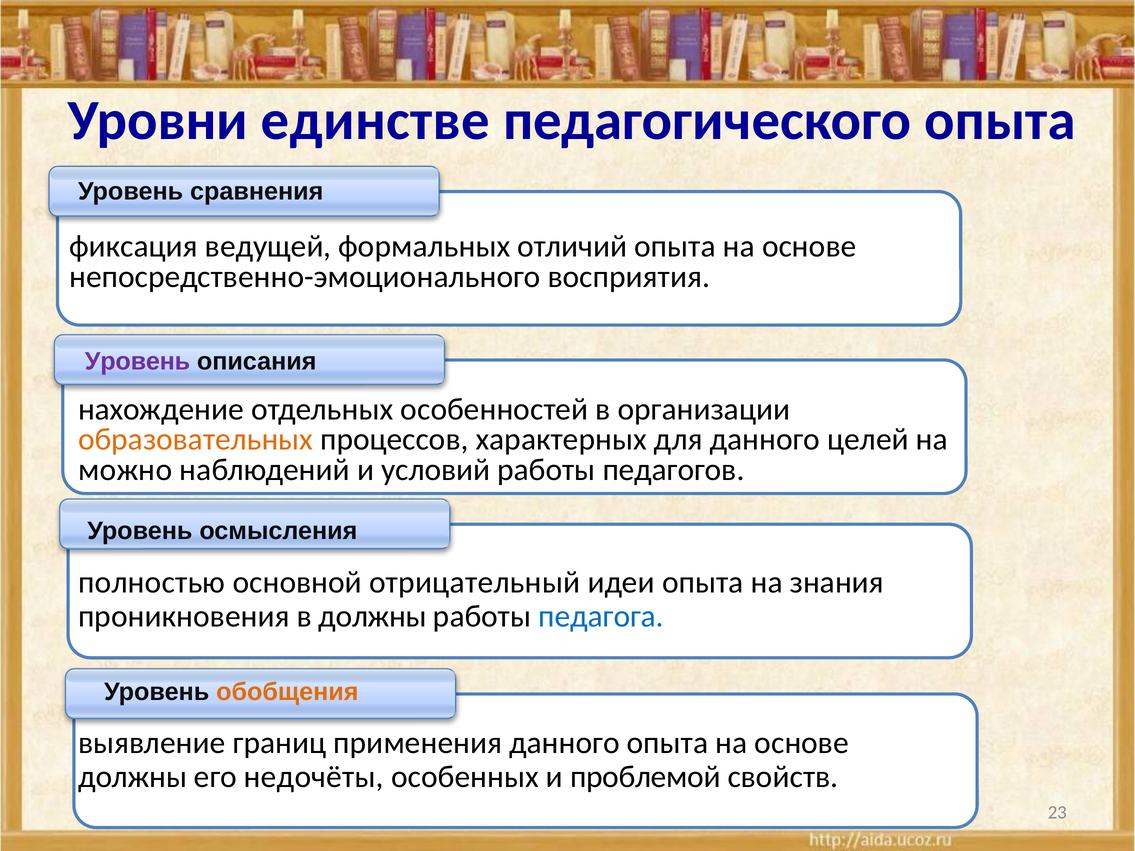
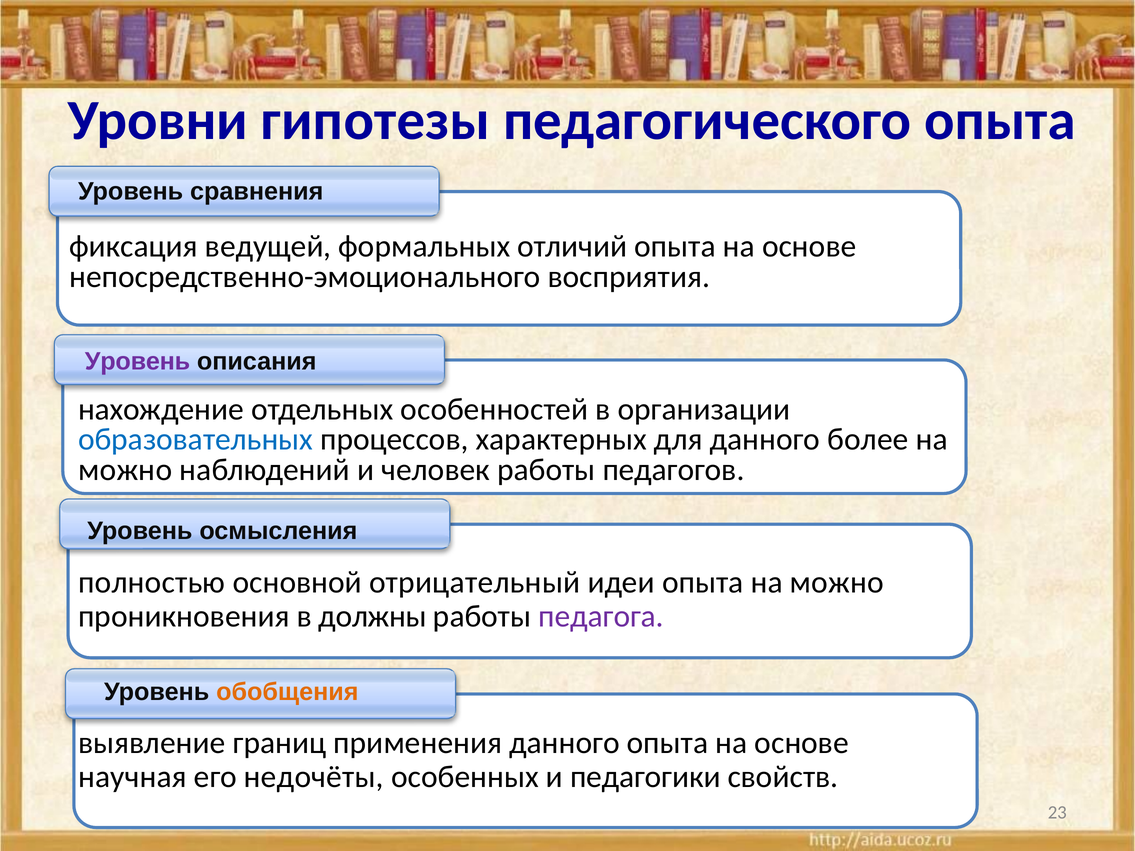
единстве: единстве -> гипотезы
образовательных colour: orange -> blue
целей: целей -> более
условий: условий -> человек
опыта на знания: знания -> можно
педагога colour: blue -> purple
должны at (133, 777): должны -> научная
проблемой: проблемой -> педагогики
